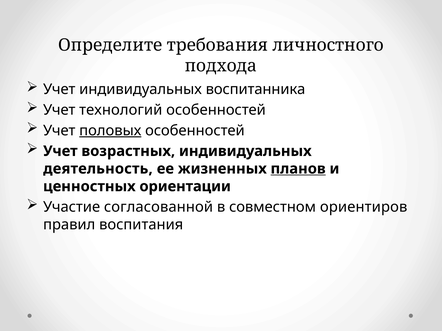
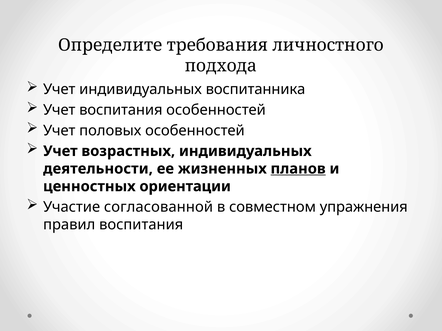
Учет технологий: технологий -> воспитания
половых underline: present -> none
деятельность: деятельность -> деятельности
ориентиров: ориентиров -> упражнения
